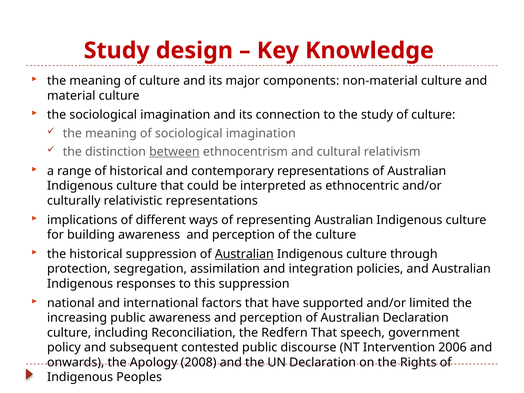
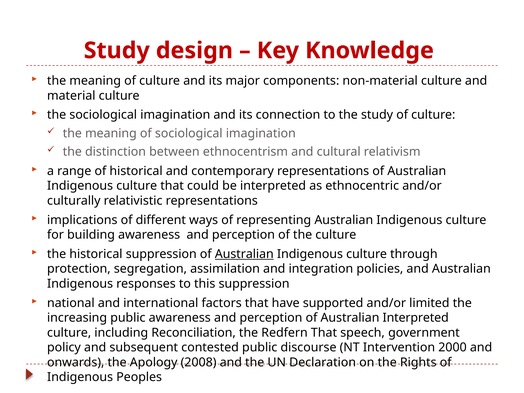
between underline: present -> none
Australian Declaration: Declaration -> Interpreted
2006: 2006 -> 2000
